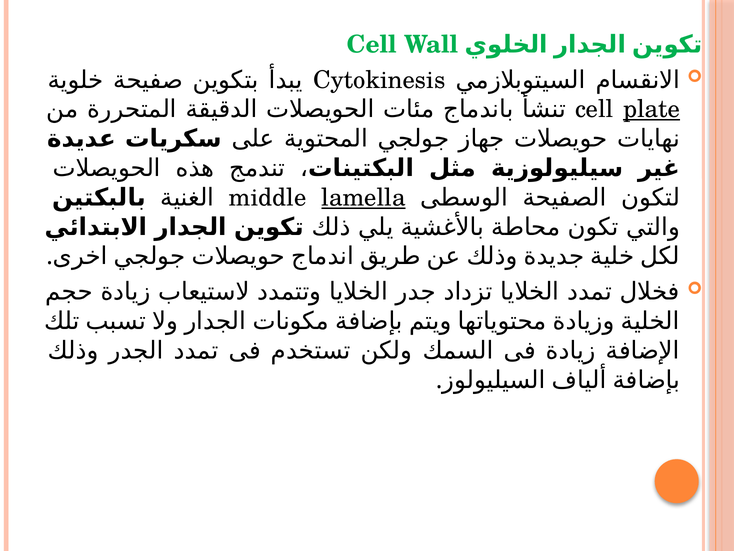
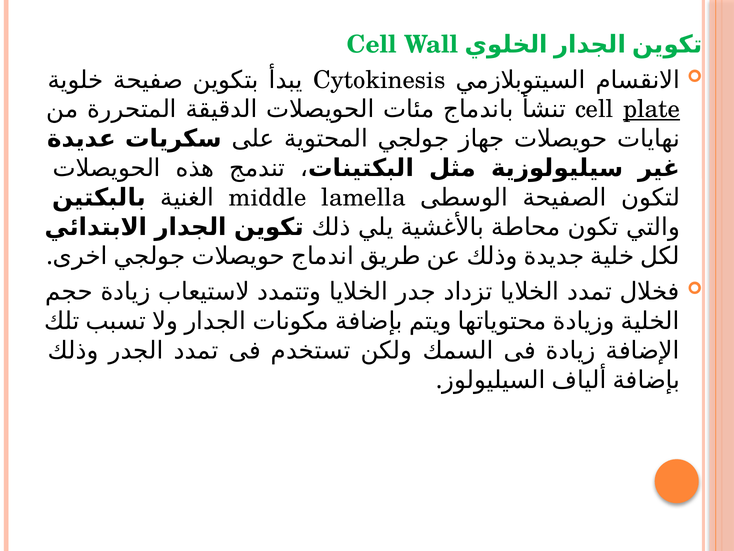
lamella underline: present -> none
